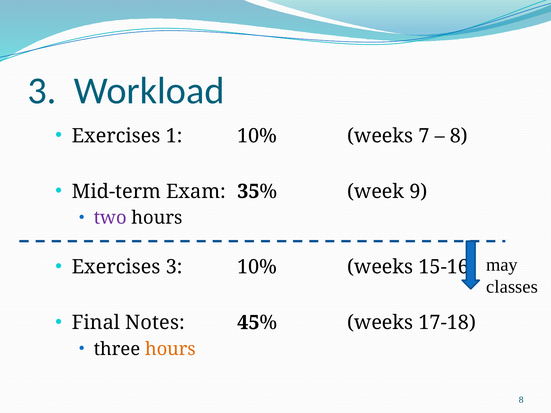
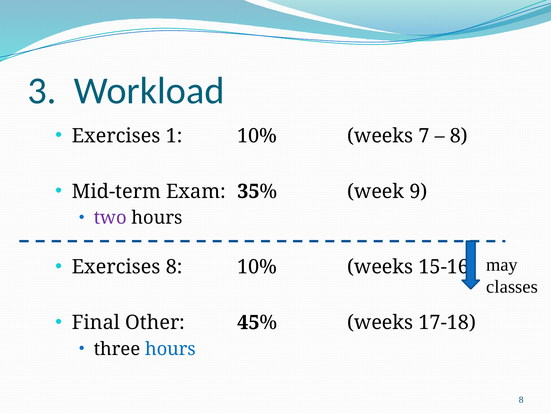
Exercises 3: 3 -> 8
Notes: Notes -> Other
hours at (170, 349) colour: orange -> blue
